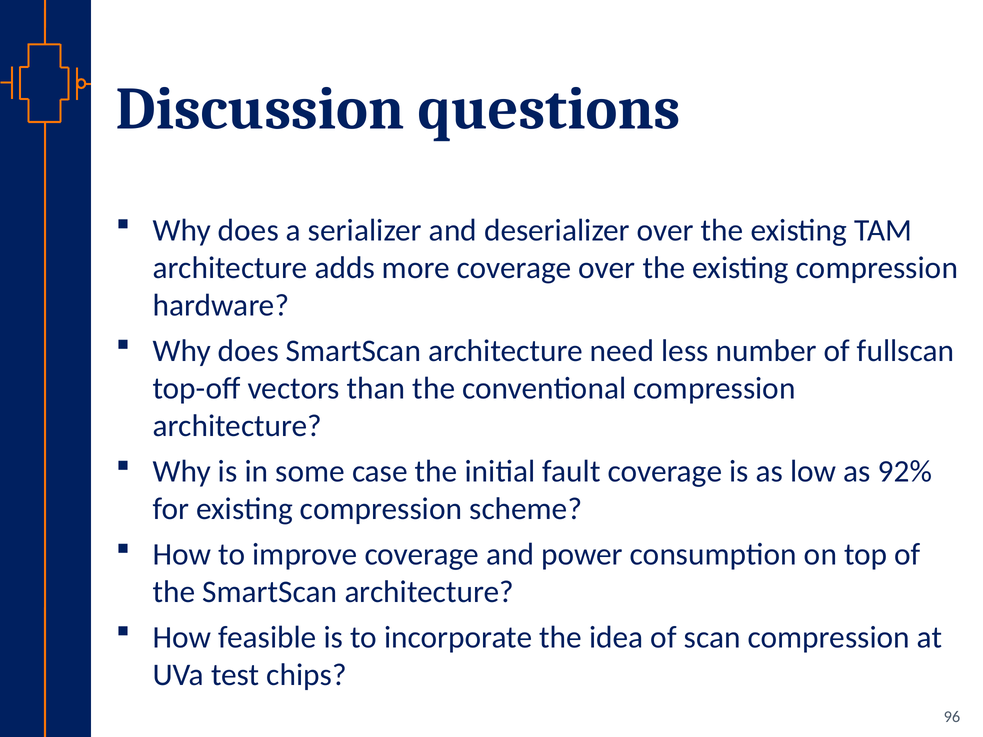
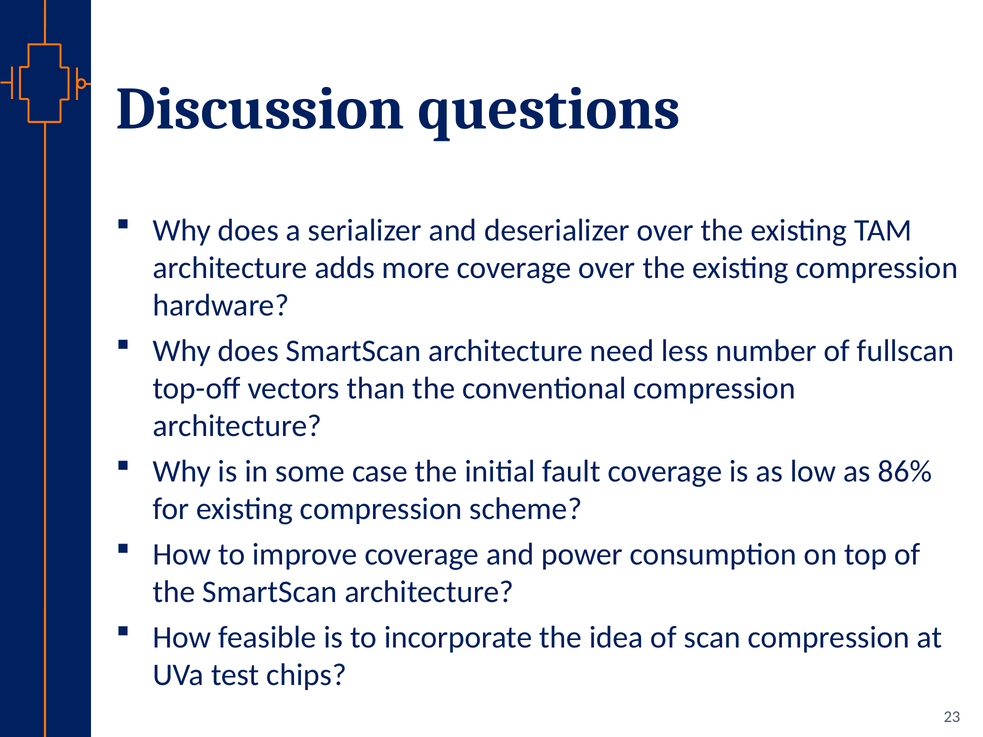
92%: 92% -> 86%
96: 96 -> 23
